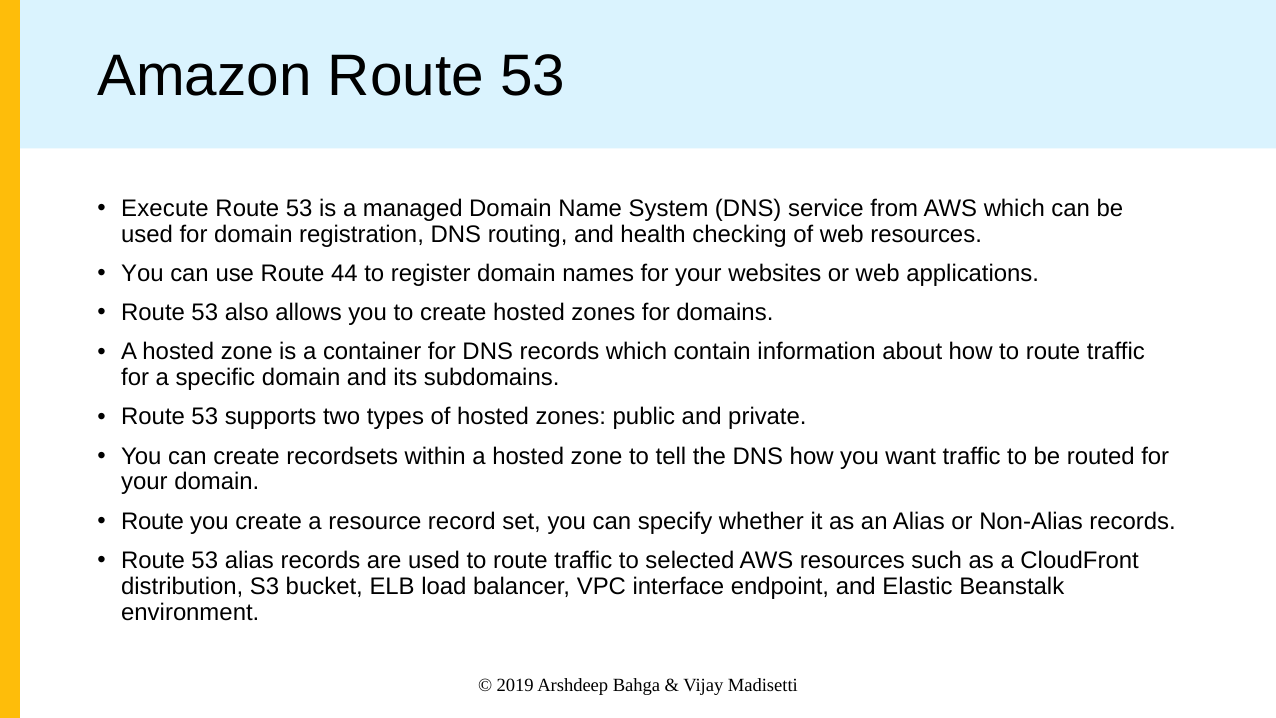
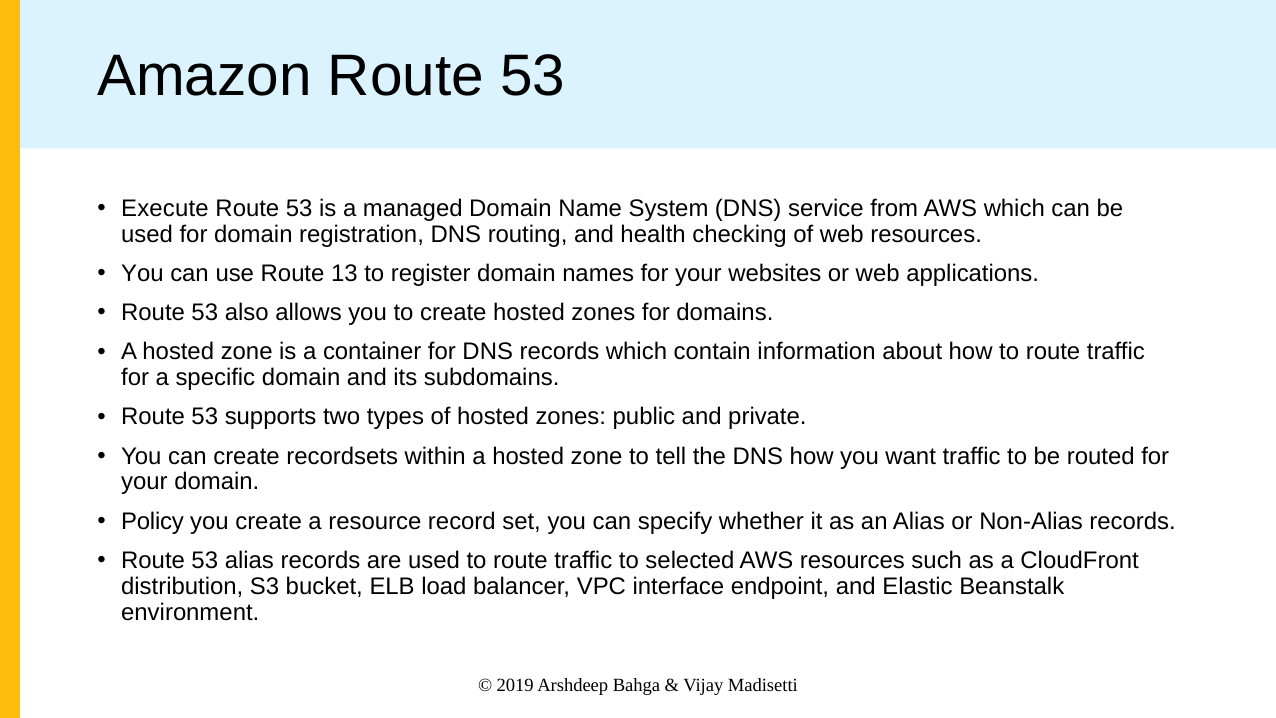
44: 44 -> 13
Route at (153, 521): Route -> Policy
